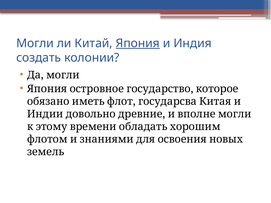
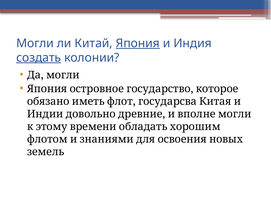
создать underline: none -> present
